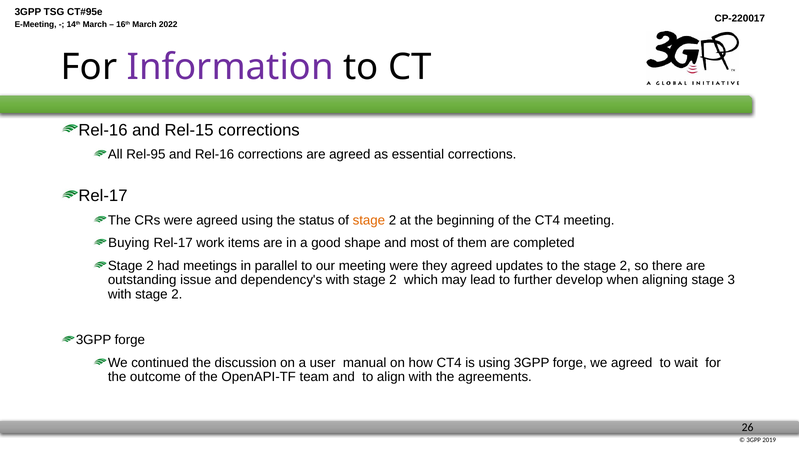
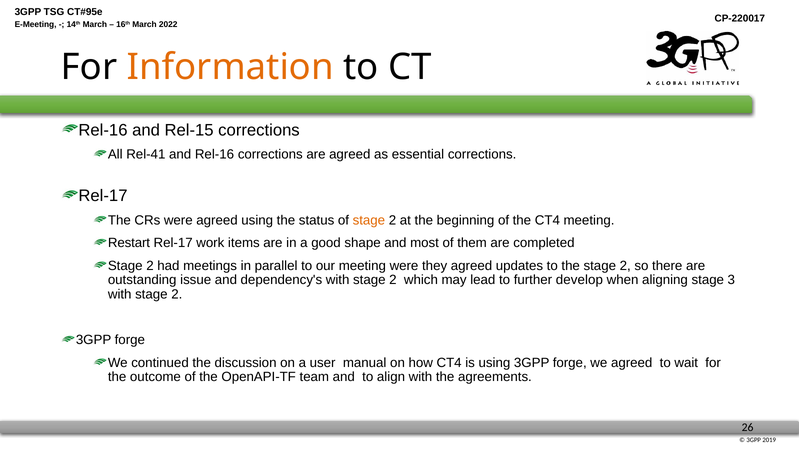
Information colour: purple -> orange
Rel-95: Rel-95 -> Rel-41
Buying: Buying -> Restart
